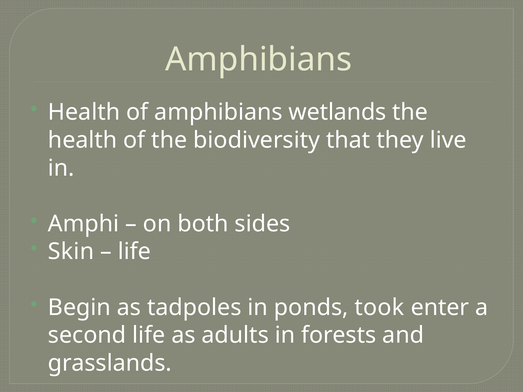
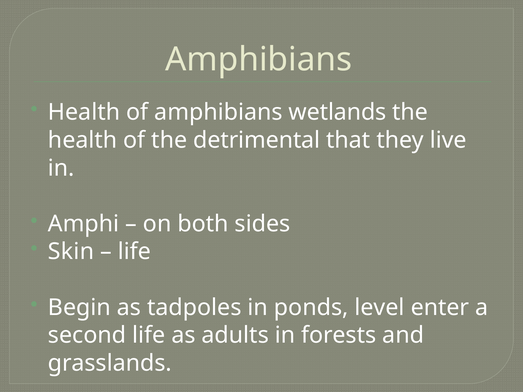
biodiversity: biodiversity -> detrimental
took: took -> level
